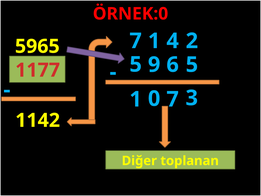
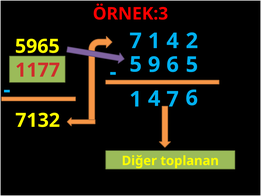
ÖRNEK:0: ÖRNEK:0 -> ÖRNEK:3
0 at (154, 99): 0 -> 4
3 at (192, 98): 3 -> 6
1142: 1142 -> 7132
